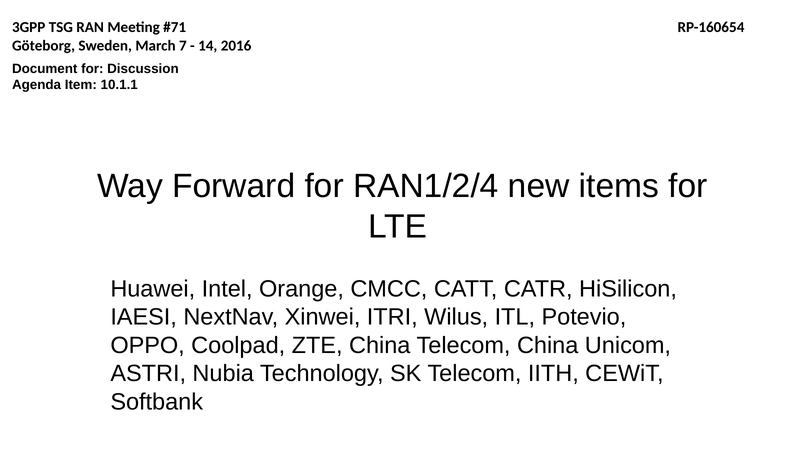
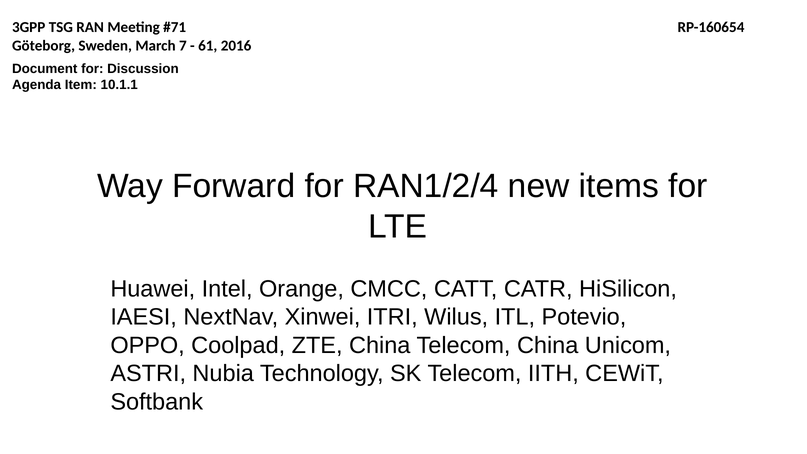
14: 14 -> 61
